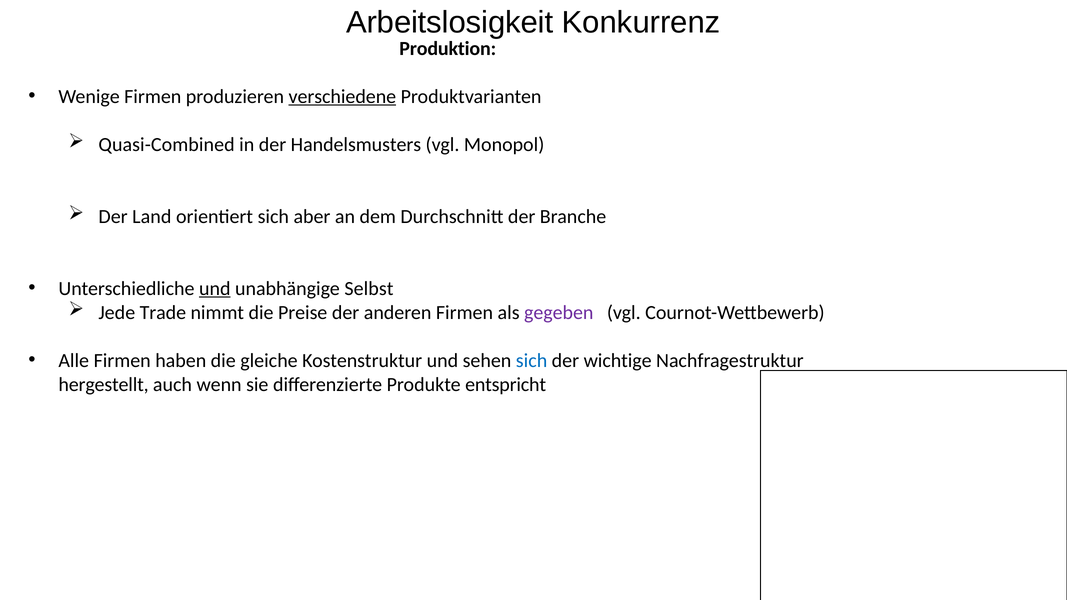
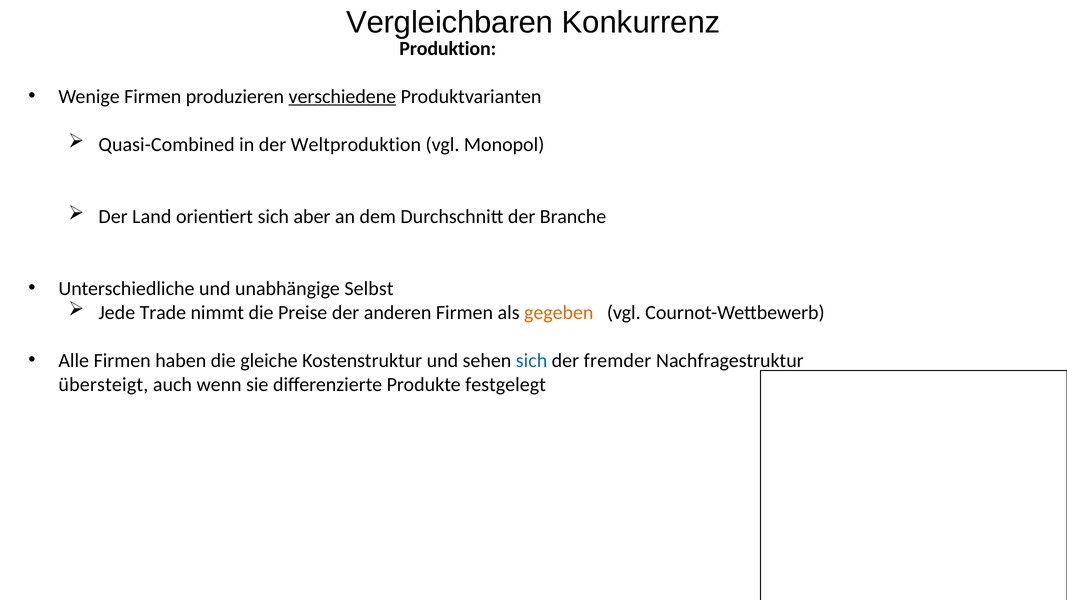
Arbeitslosigkeit: Arbeitslosigkeit -> Vergleichbaren
Handelsmusters: Handelsmusters -> Weltproduktion
und at (215, 289) underline: present -> none
gegeben colour: purple -> orange
wichtige: wichtige -> fremder
hergestellt: hergestellt -> übersteigt
entspricht: entspricht -> festgelegt
